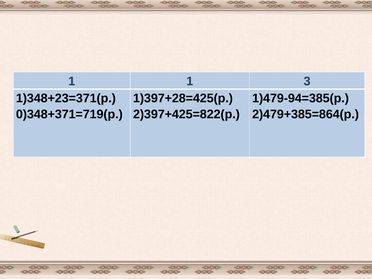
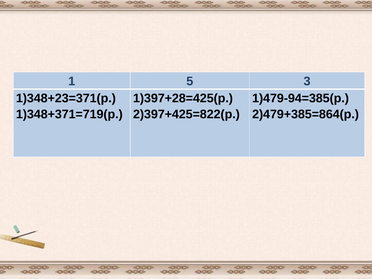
1 1: 1 -> 5
0)348+371=719(р: 0)348+371=719(р -> 1)348+371=719(р
